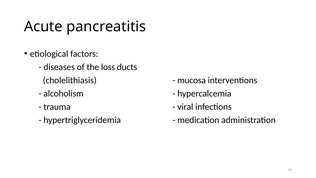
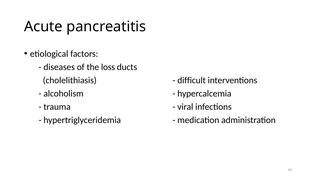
mucosa: mucosa -> difficult
